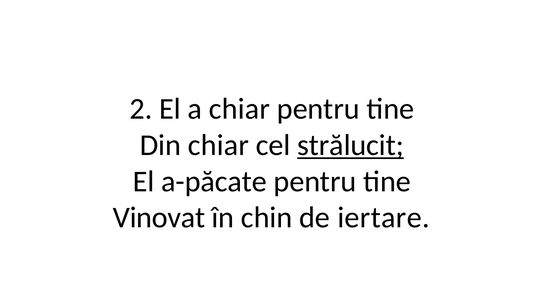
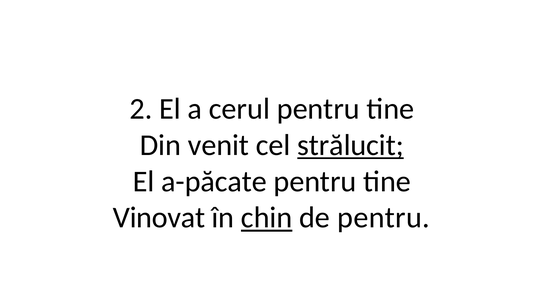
a chiar: chiar -> cerul
Din chiar: chiar -> venit
chin underline: none -> present
de iertare: iertare -> pentru
